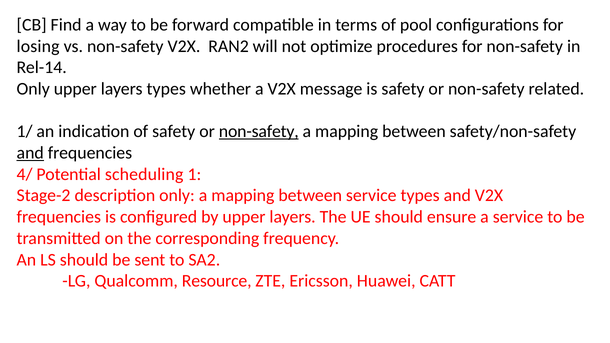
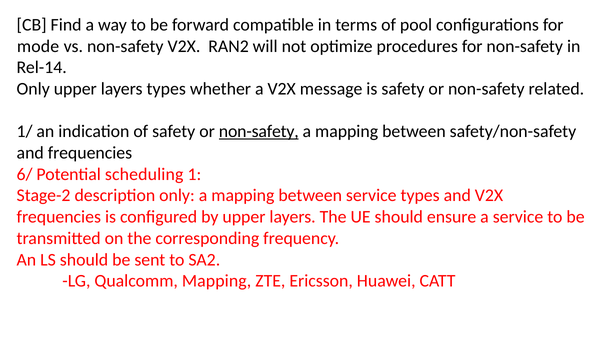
losing: losing -> mode
and at (30, 153) underline: present -> none
4/: 4/ -> 6/
Qualcomm Resource: Resource -> Mapping
